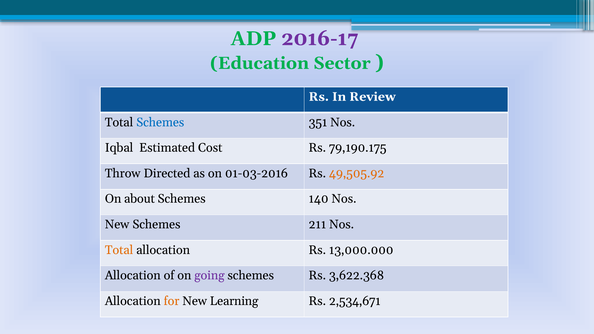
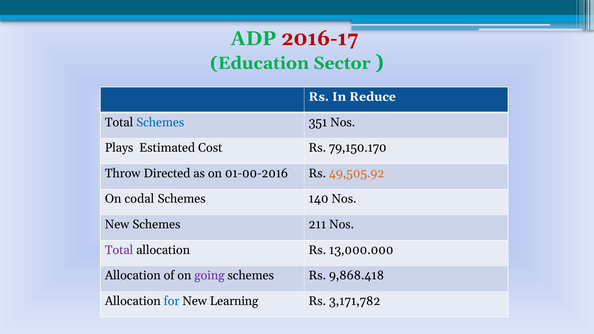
2016-17 colour: purple -> red
Review: Review -> Reduce
Iqbal: Iqbal -> Plays
79,190.175: 79,190.175 -> 79,150.170
01-03-2016: 01-03-2016 -> 01-00-2016
about: about -> codal
Total at (119, 250) colour: orange -> purple
3,622.368: 3,622.368 -> 9,868.418
for colour: orange -> blue
2,534,671: 2,534,671 -> 3,171,782
